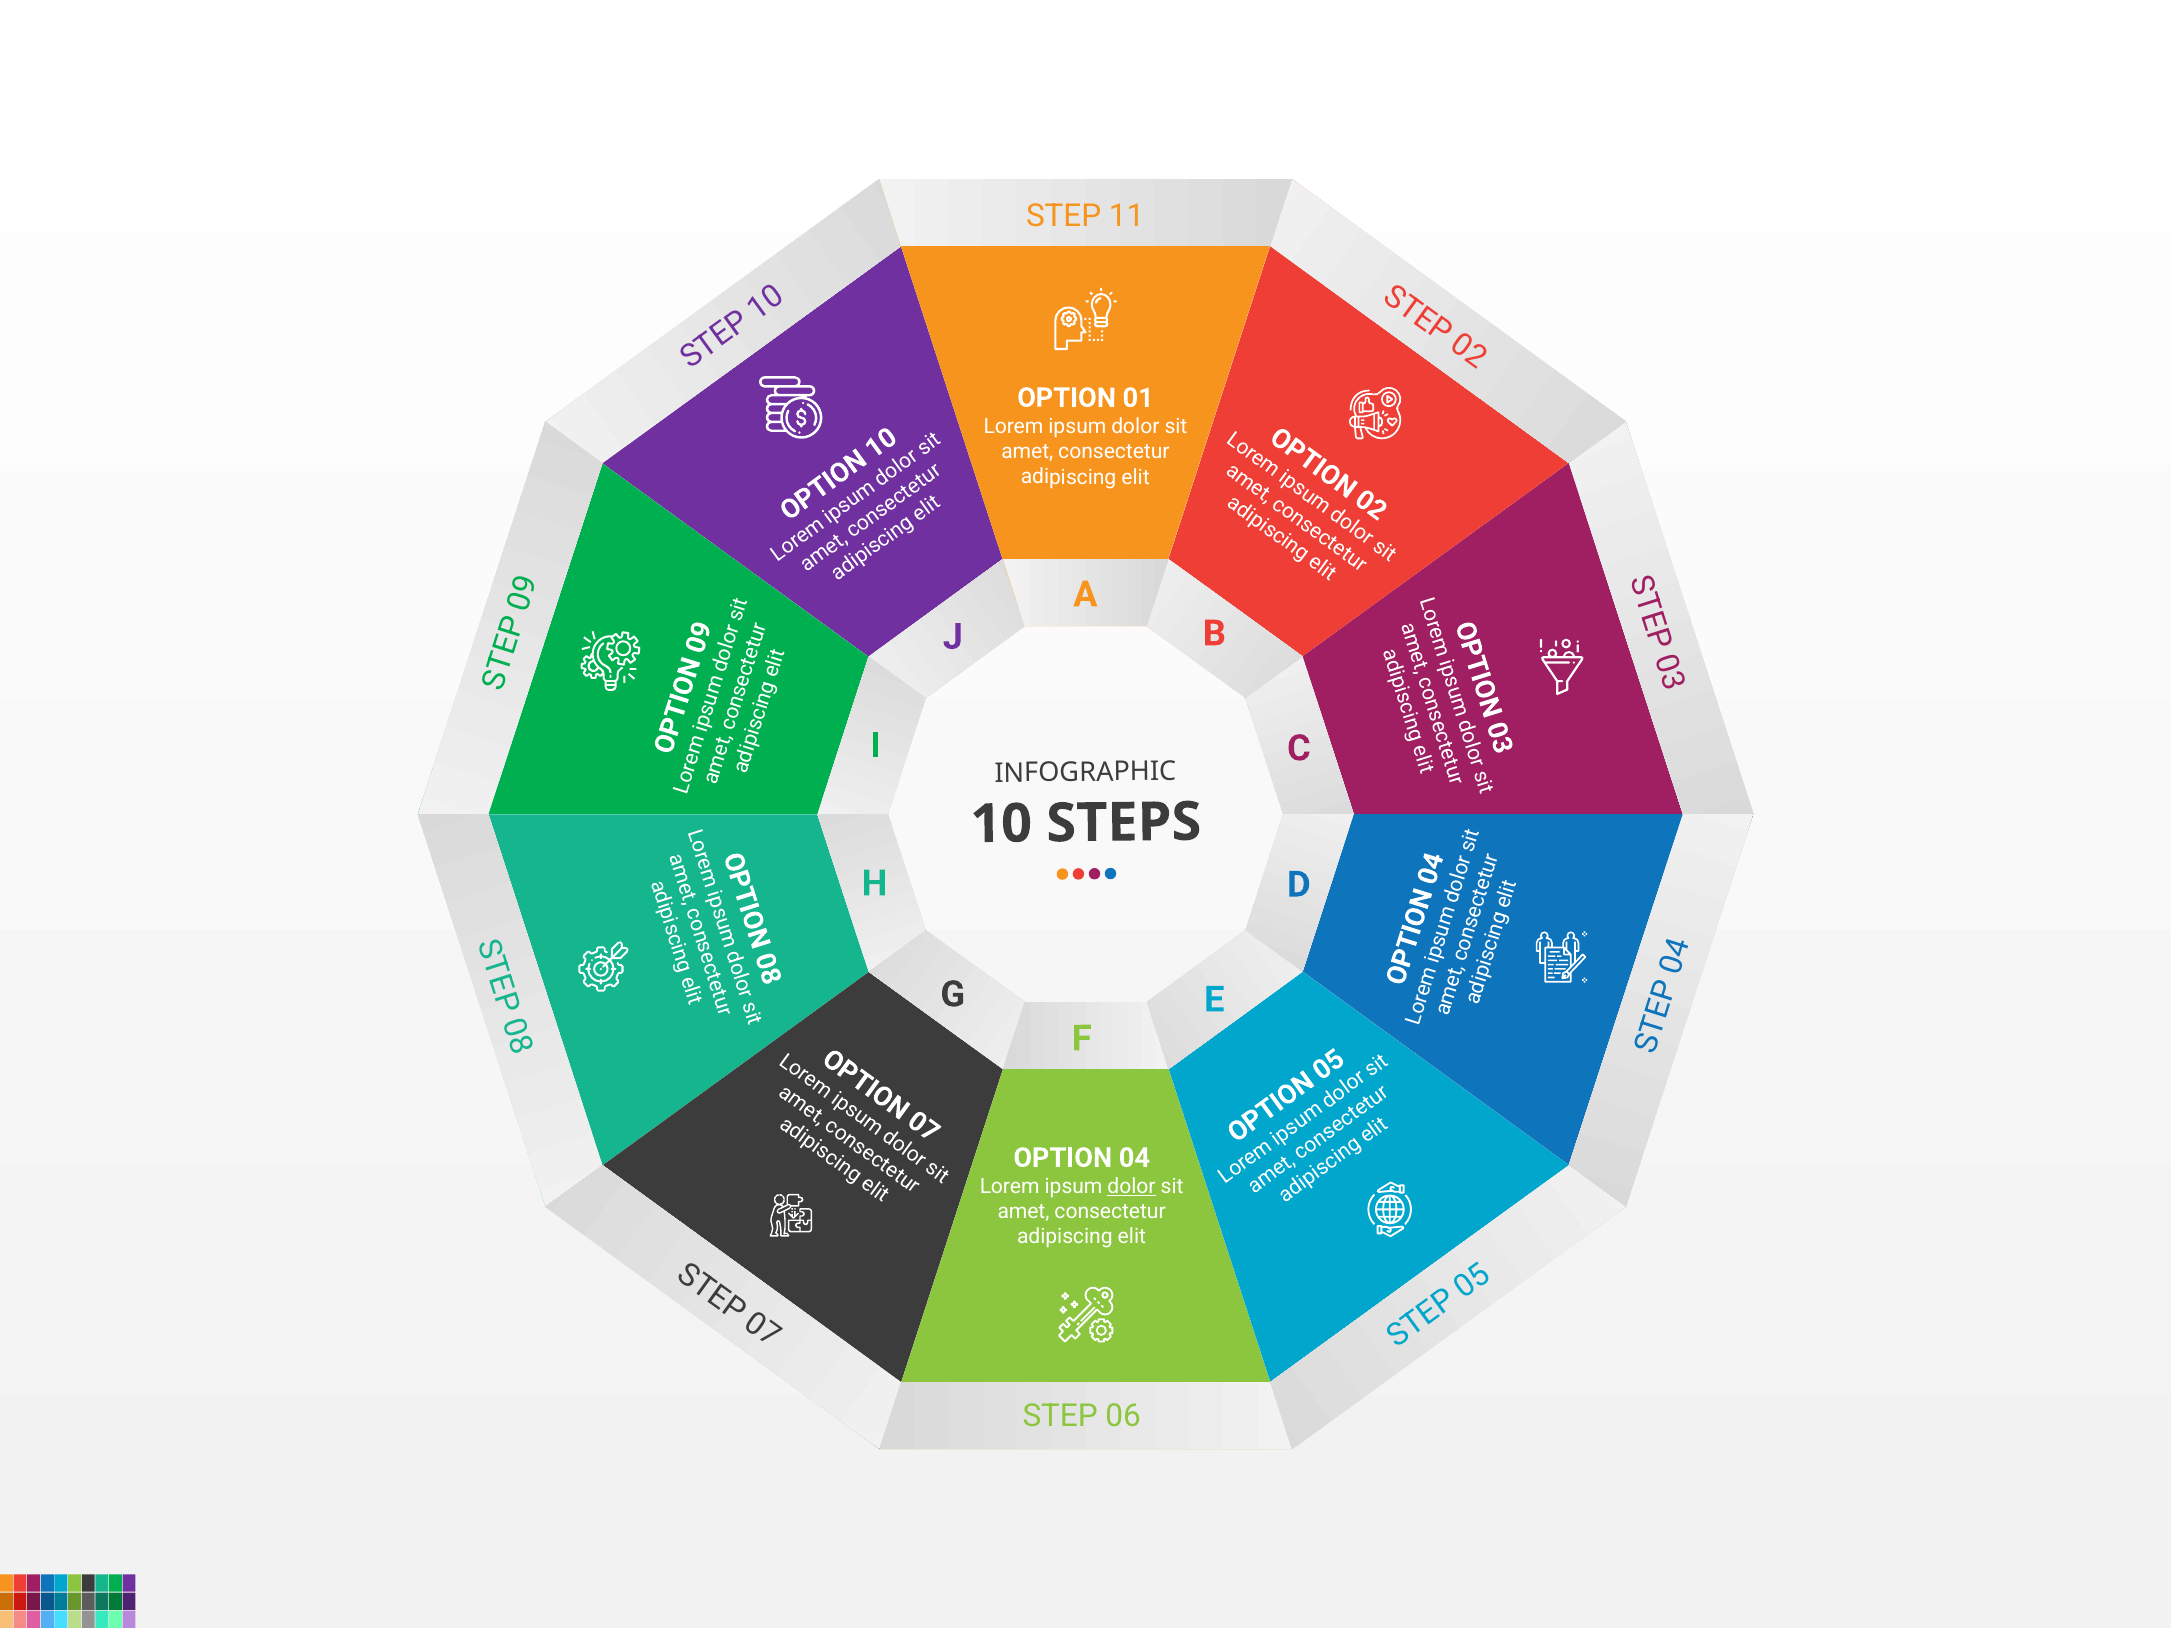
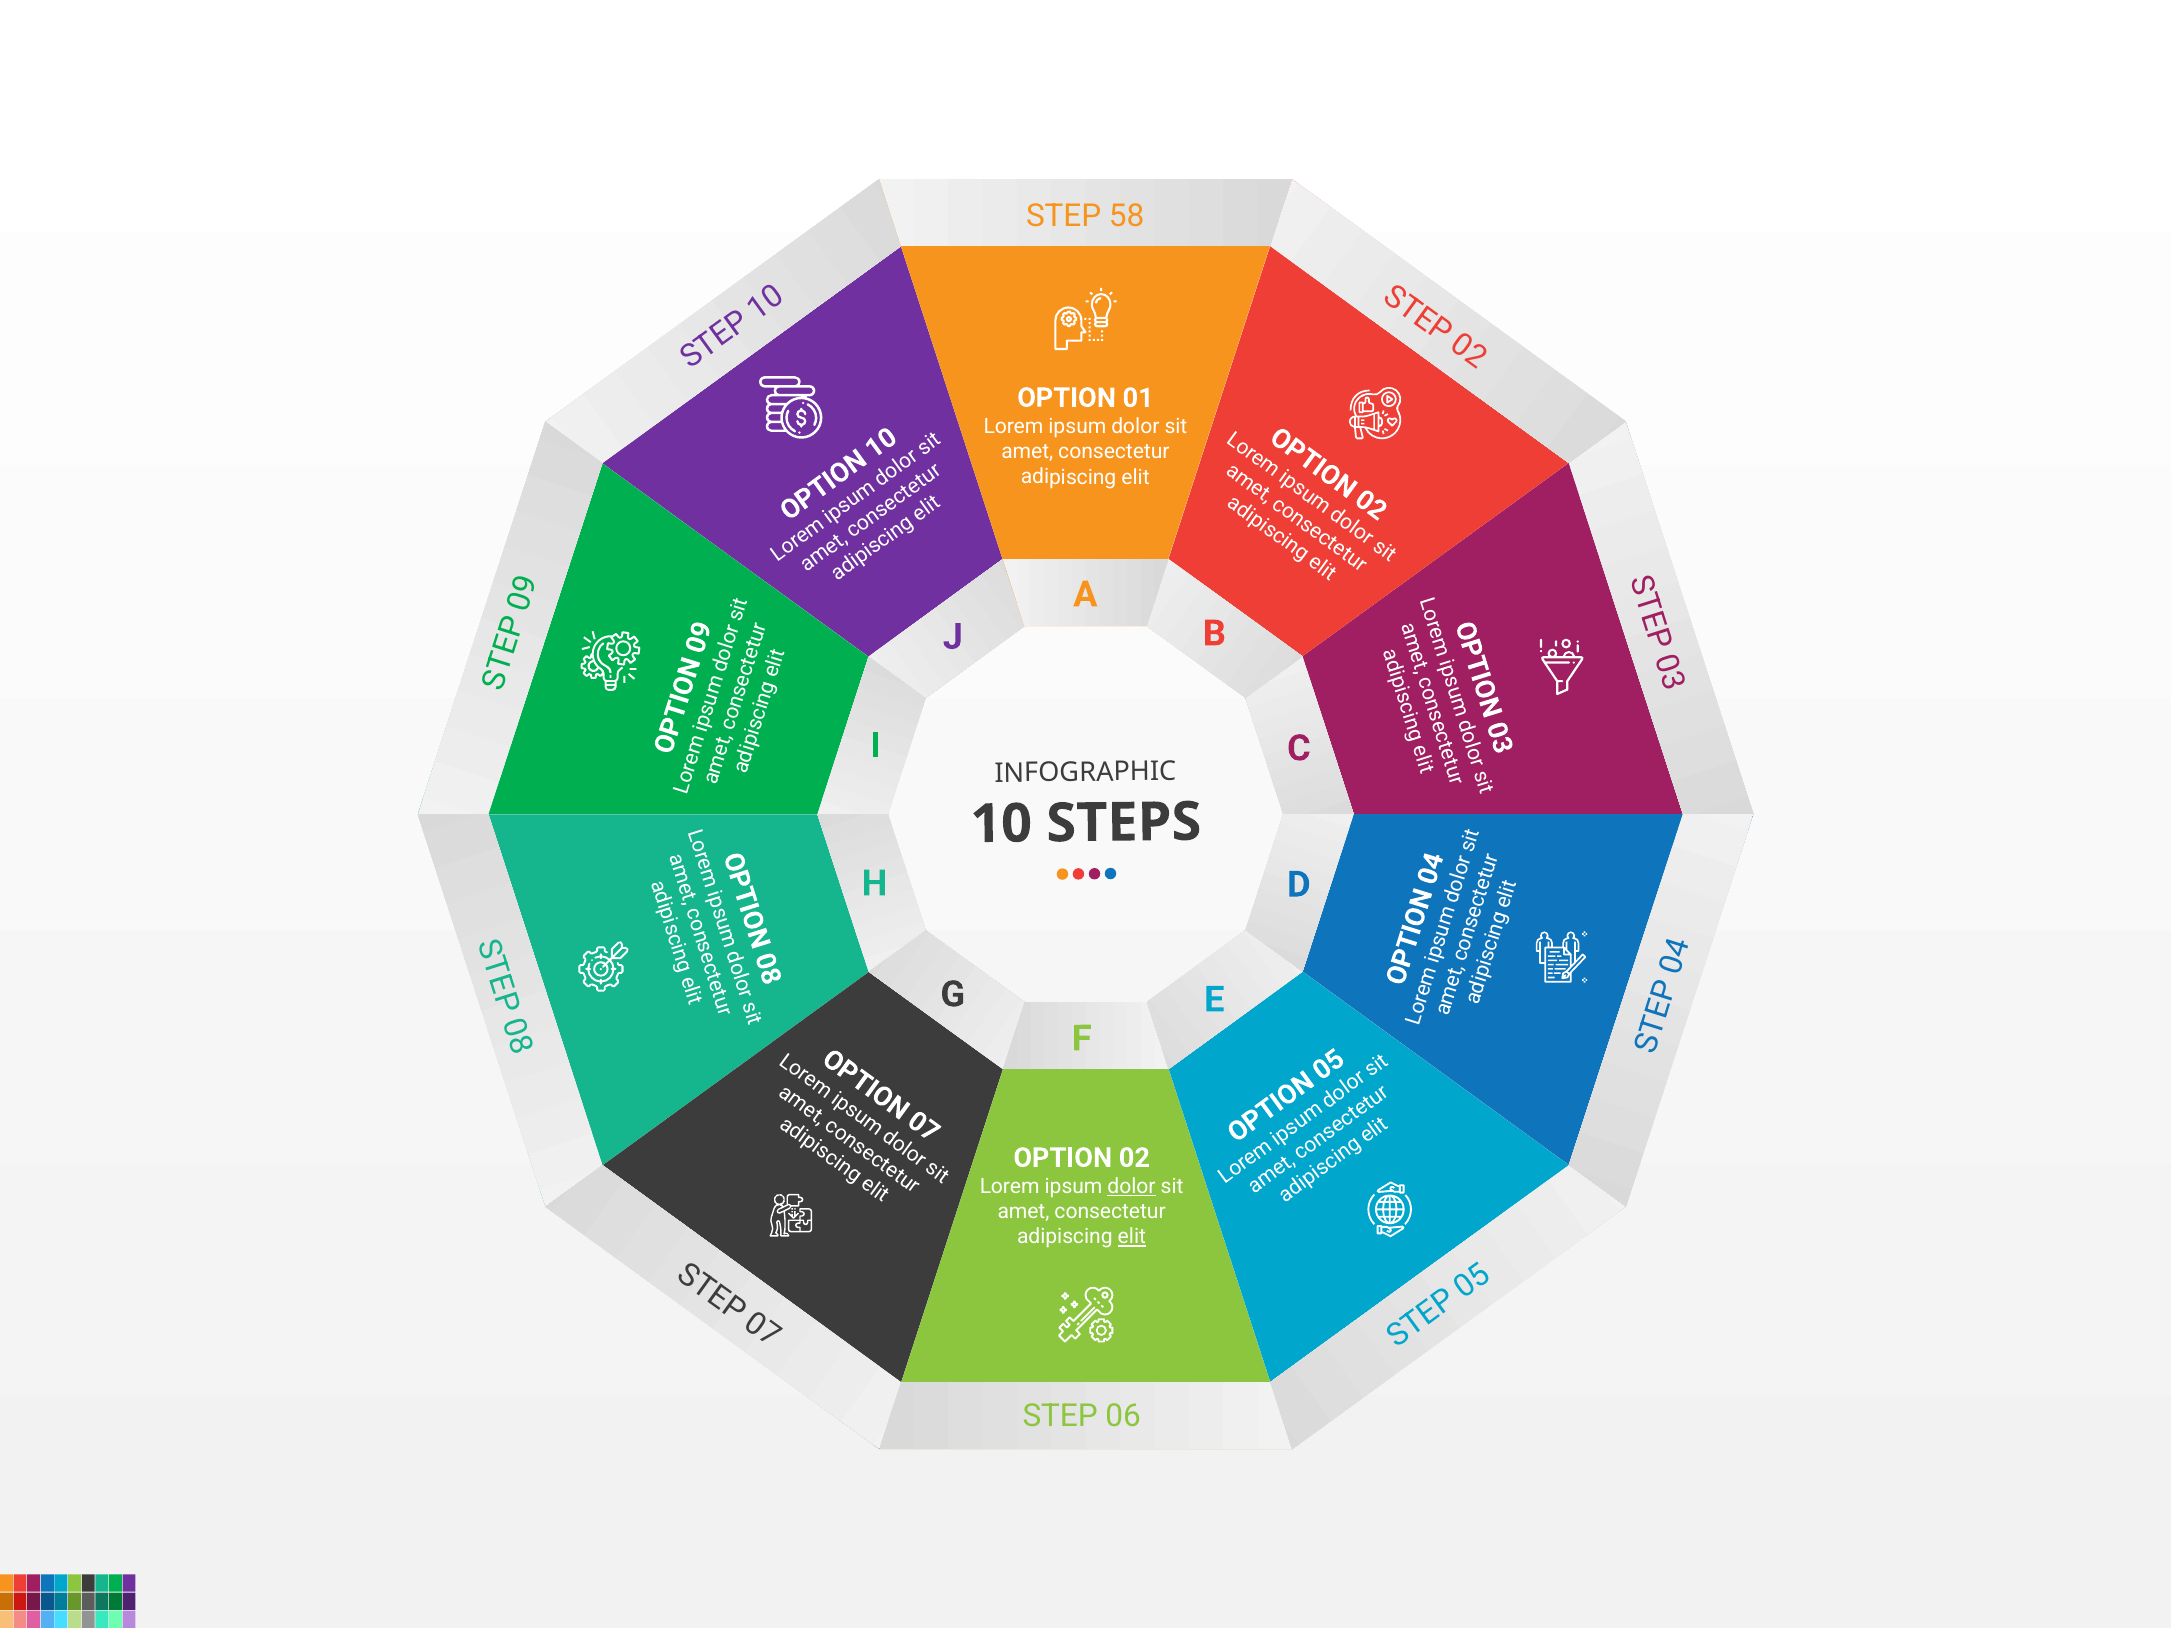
11: 11 -> 58
04: 04 -> 02
elit at (1132, 1237) underline: none -> present
